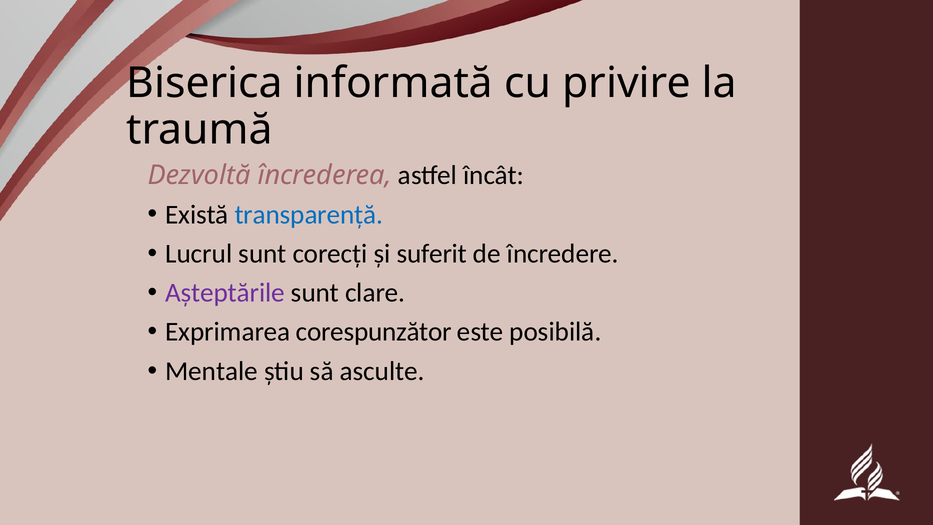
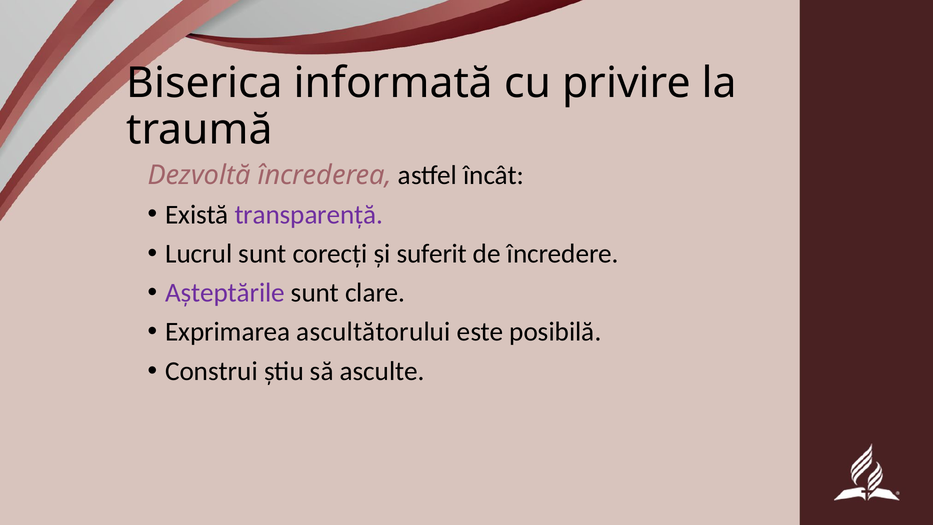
transparență colour: blue -> purple
corespunzător: corespunzător -> ascultătorului
Mentale: Mentale -> Construi
